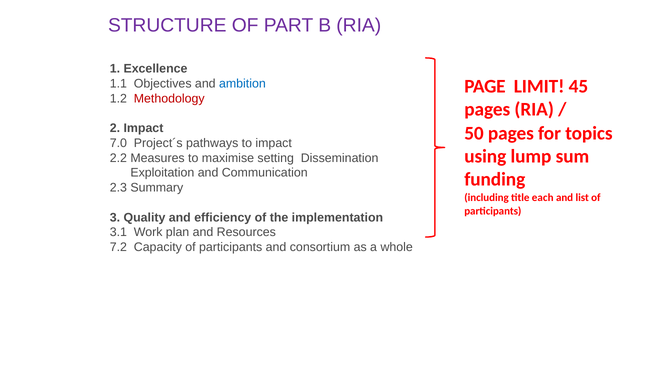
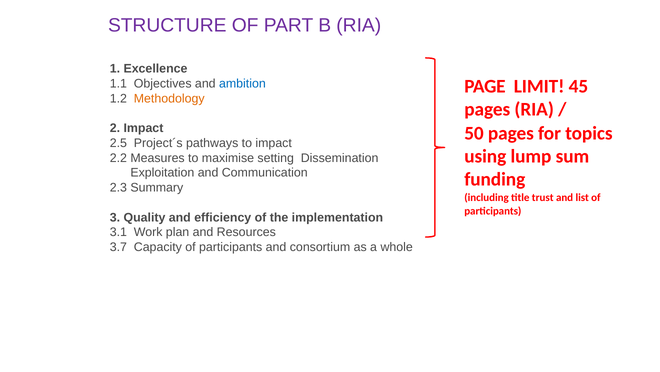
Methodology colour: red -> orange
7.0: 7.0 -> 2.5
each: each -> trust
7.2: 7.2 -> 3.7
